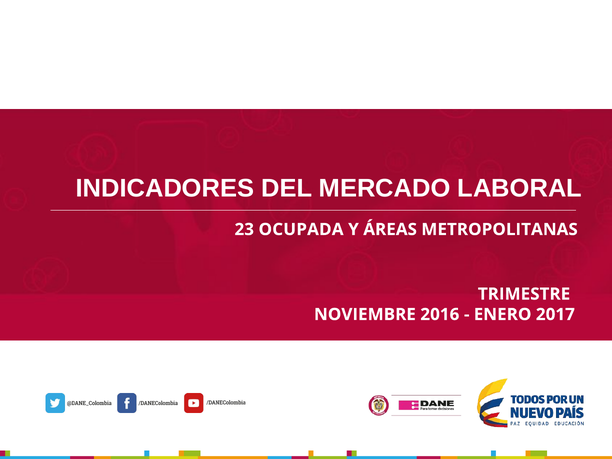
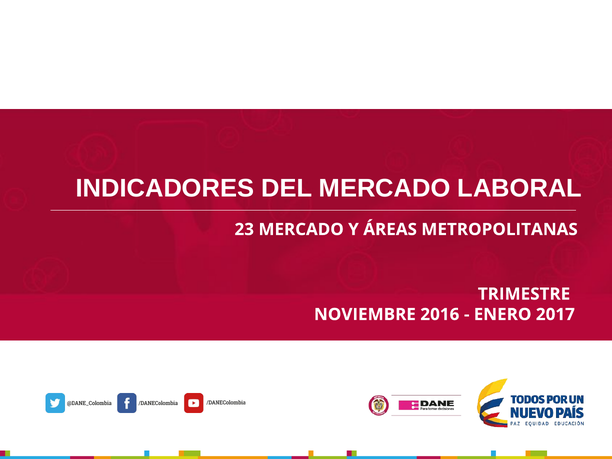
23 OCUPADA: OCUPADA -> MERCADO
